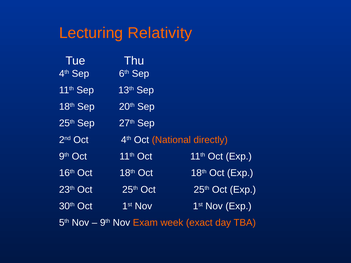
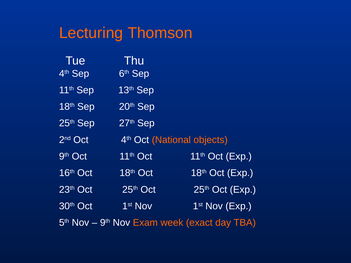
Relativity: Relativity -> Thomson
directly: directly -> objects
